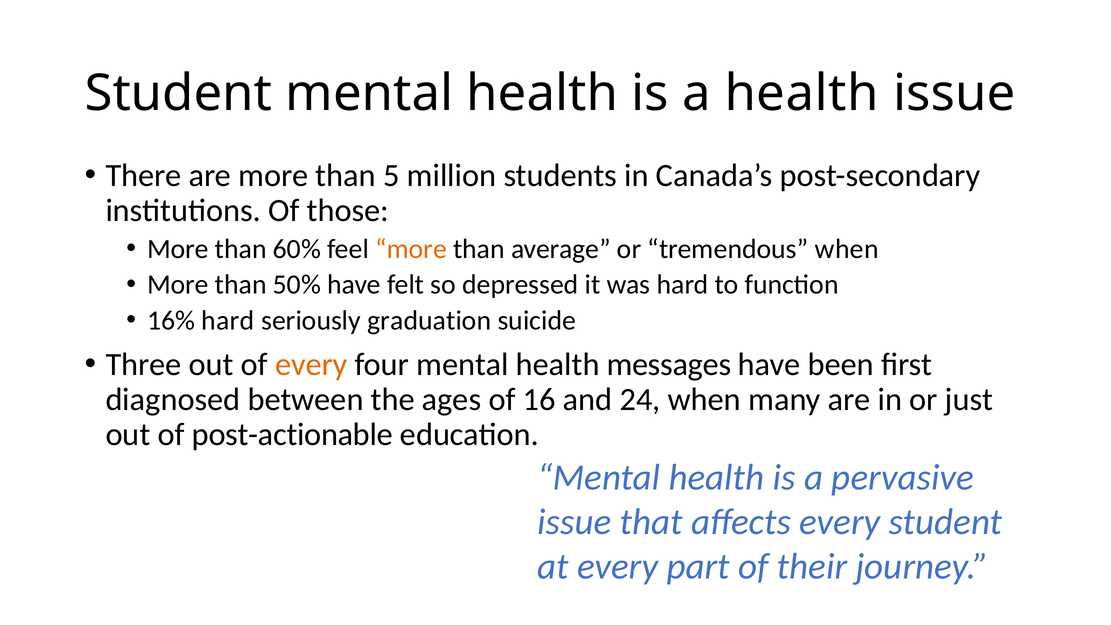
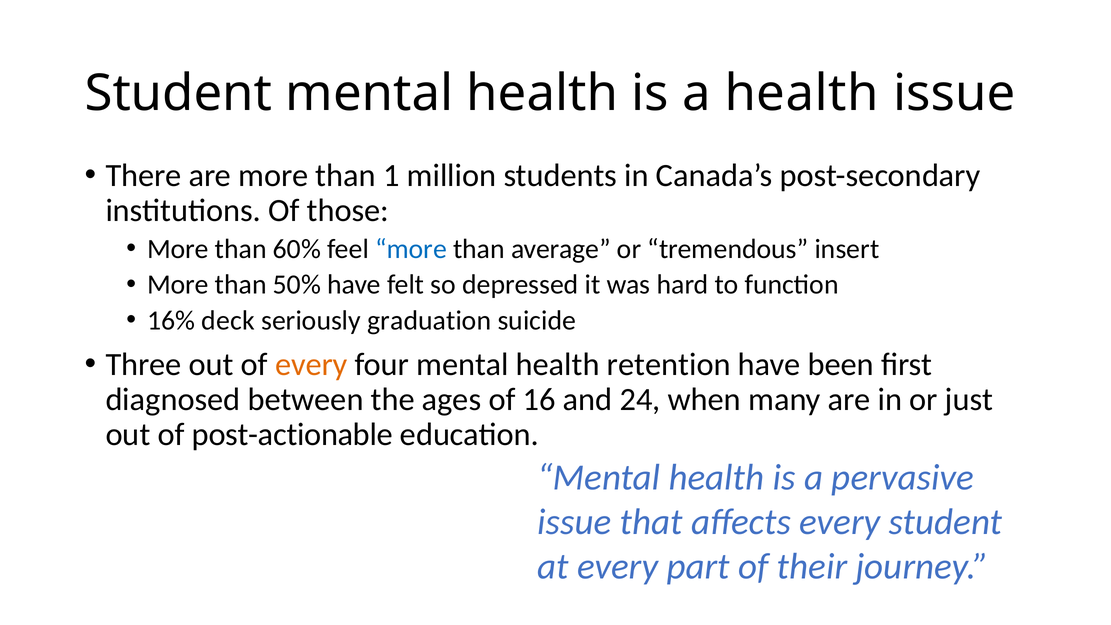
5: 5 -> 1
more at (411, 249) colour: orange -> blue
tremendous when: when -> insert
16% hard: hard -> deck
messages: messages -> retention
